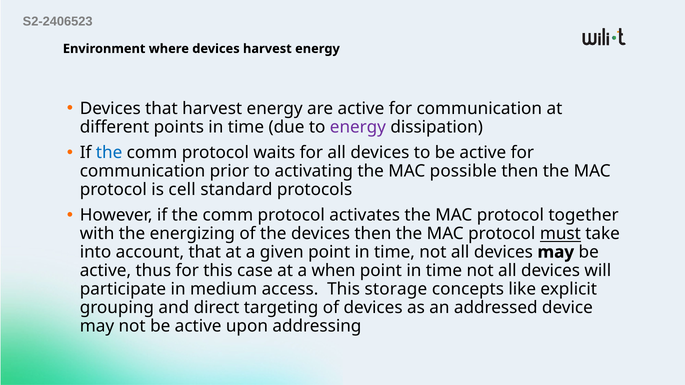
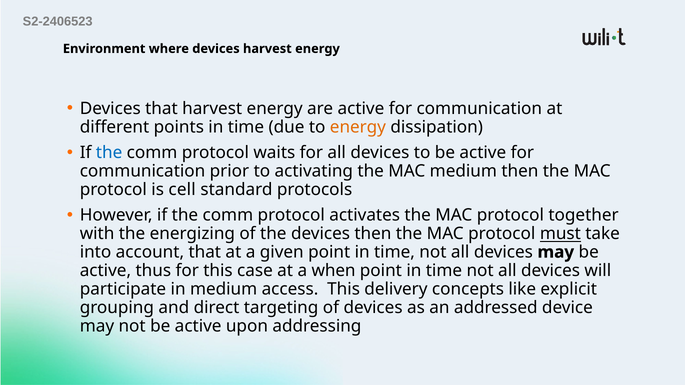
energy at (358, 127) colour: purple -> orange
MAC possible: possible -> medium
storage: storage -> delivery
